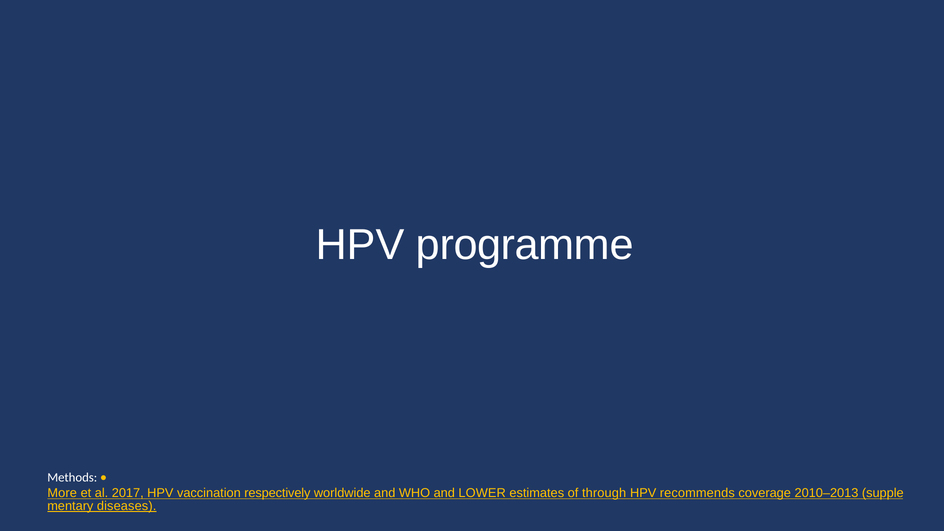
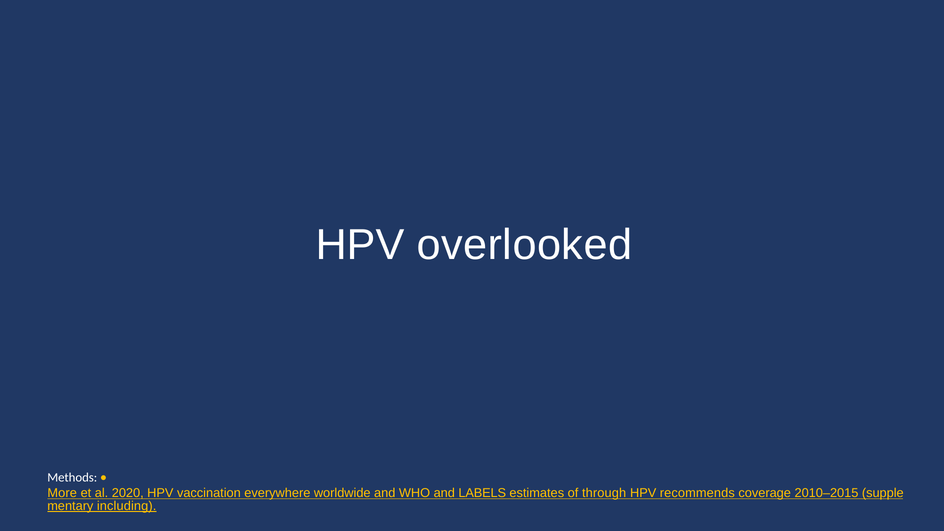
programme: programme -> overlooked
2017: 2017 -> 2020
respectively: respectively -> everywhere
LOWER: LOWER -> LABELS
2010–2013: 2010–2013 -> 2010–2015
diseases: diseases -> including
